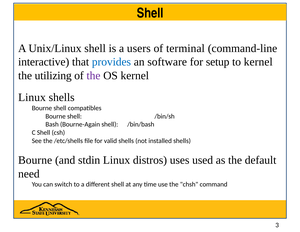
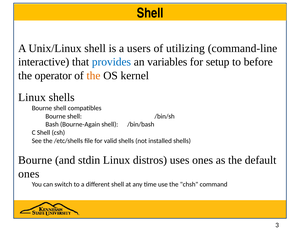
terminal: terminal -> utilizing
software: software -> variables
to kernel: kernel -> before
utilizing: utilizing -> operator
the at (93, 76) colour: purple -> orange
uses used: used -> ones
need at (29, 174): need -> ones
